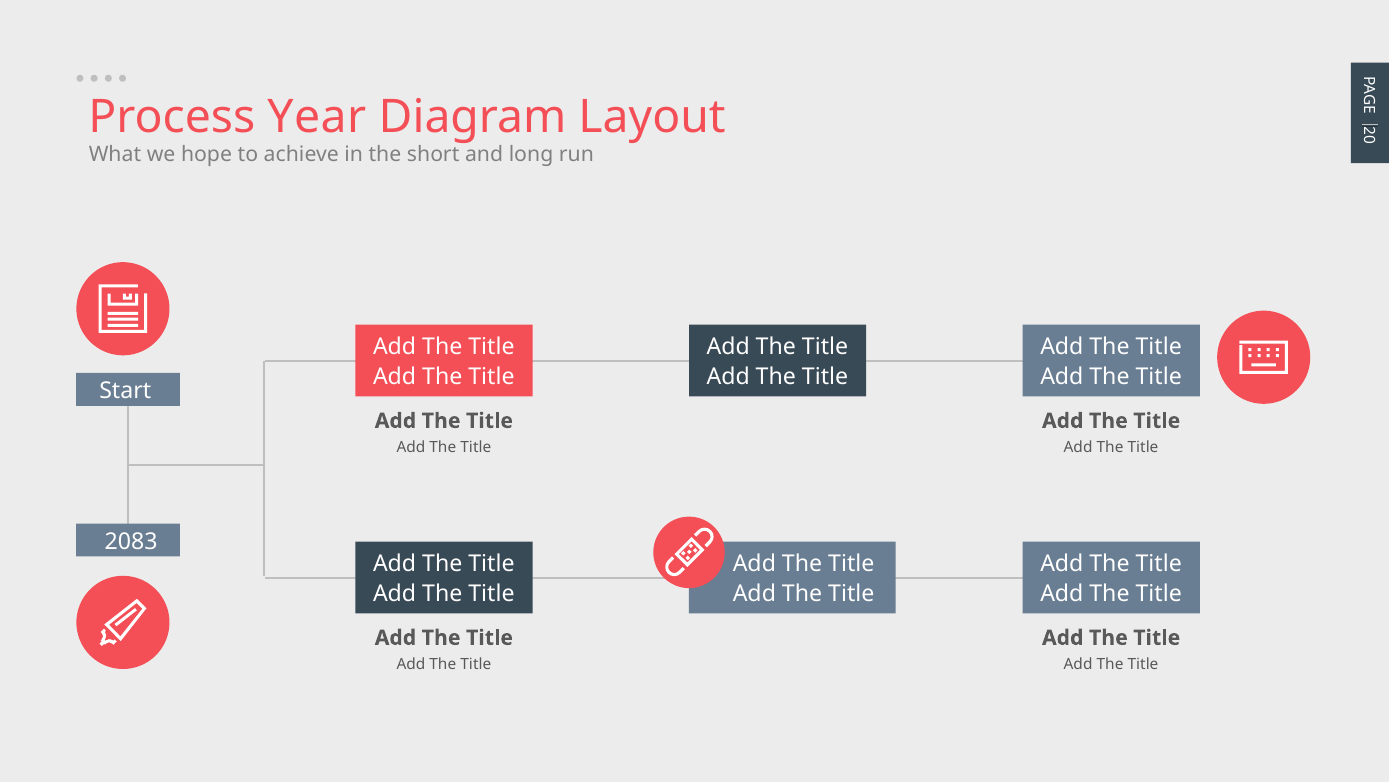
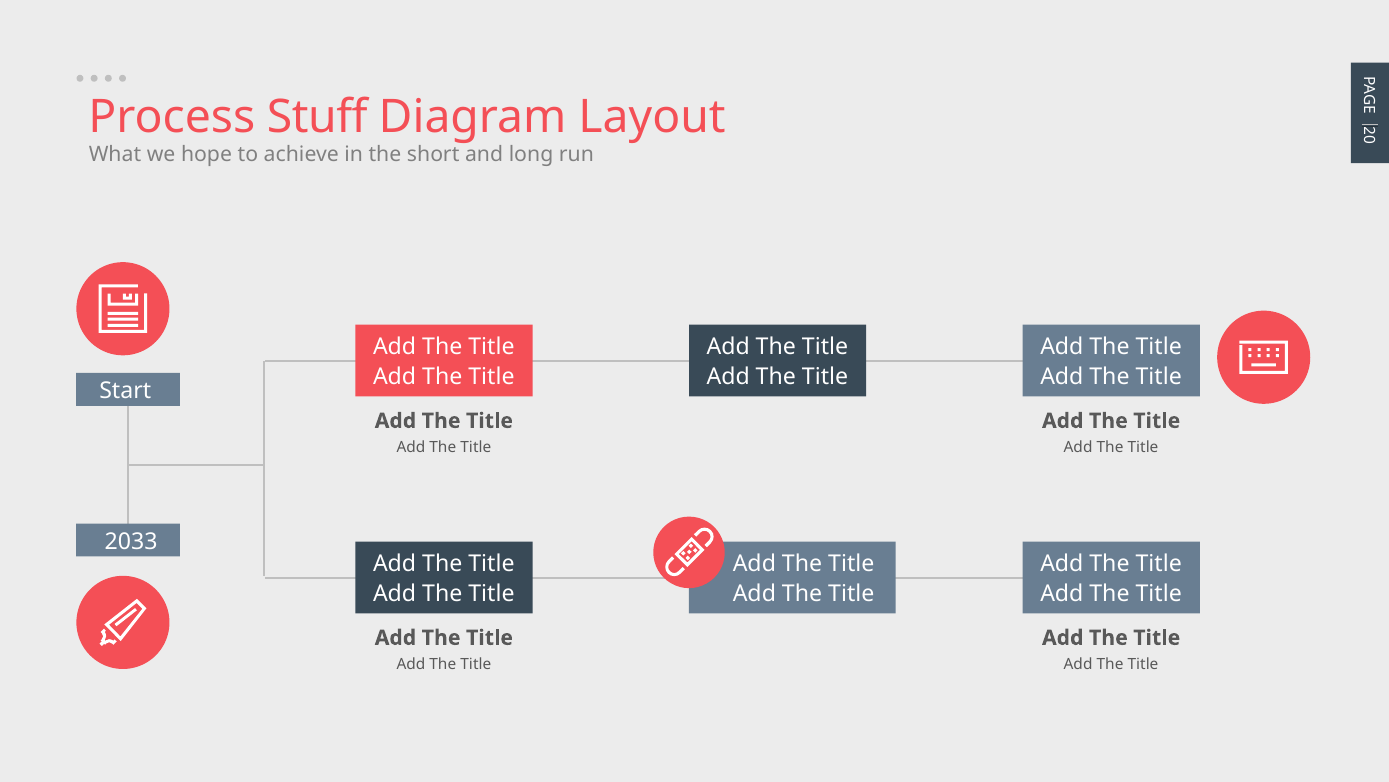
Year: Year -> Stuff
2083: 2083 -> 2033
